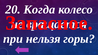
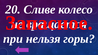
Когда: Когда -> Сливе
